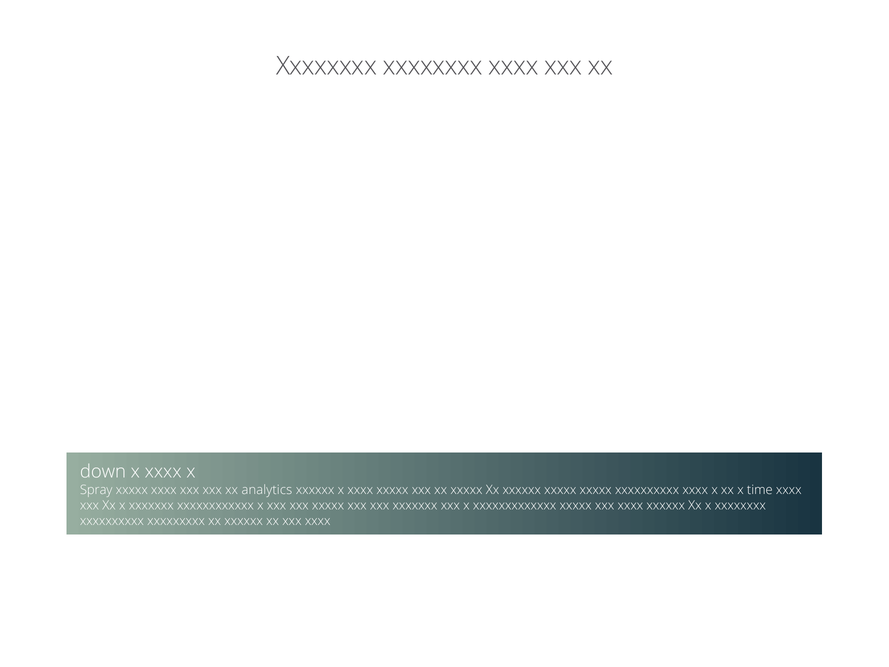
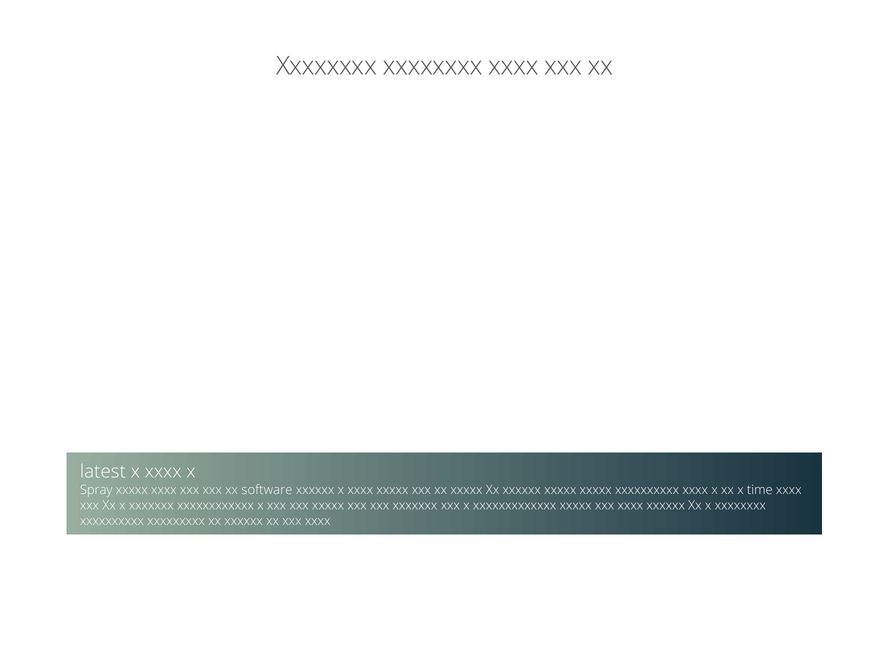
down: down -> latest
analytics: analytics -> software
